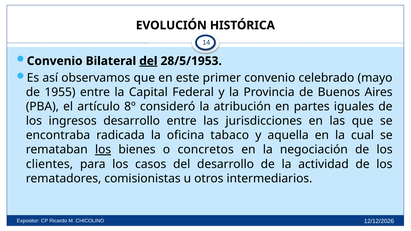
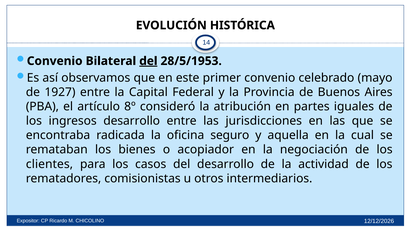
1955: 1955 -> 1927
tabaco: tabaco -> seguro
los at (103, 150) underline: present -> none
concretos: concretos -> acopiador
